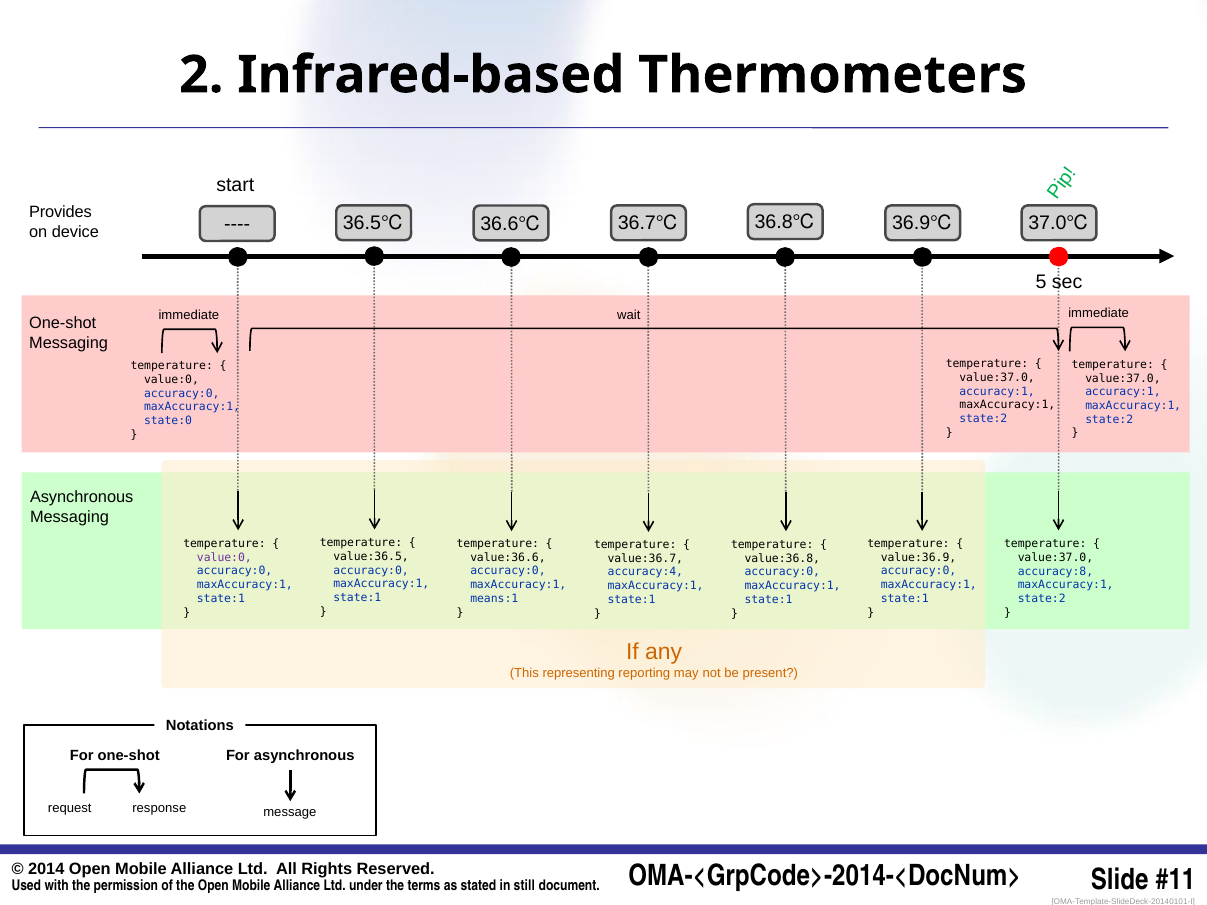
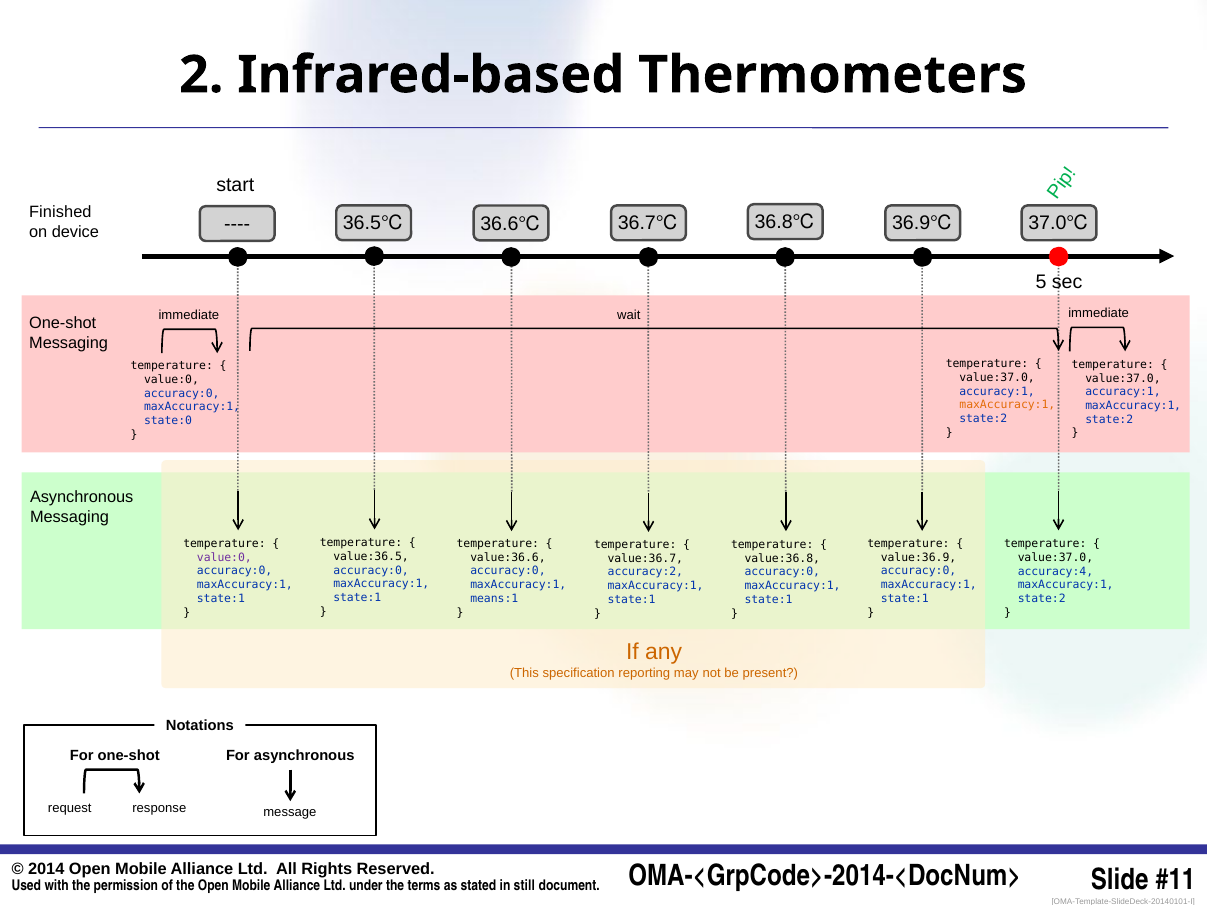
Provides: Provides -> Finished
maxAccuracy:1 at (1007, 405) colour: black -> orange
accuracy:8: accuracy:8 -> accuracy:4
accuracy:4: accuracy:4 -> accuracy:2
representing: representing -> specification
